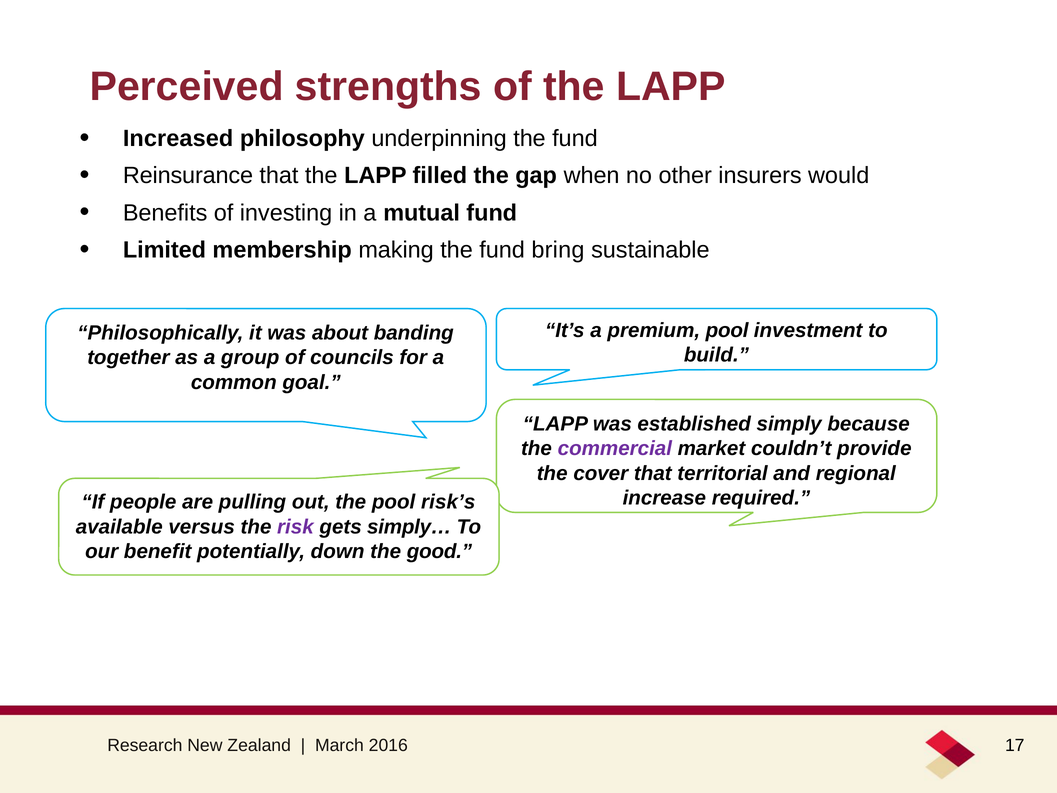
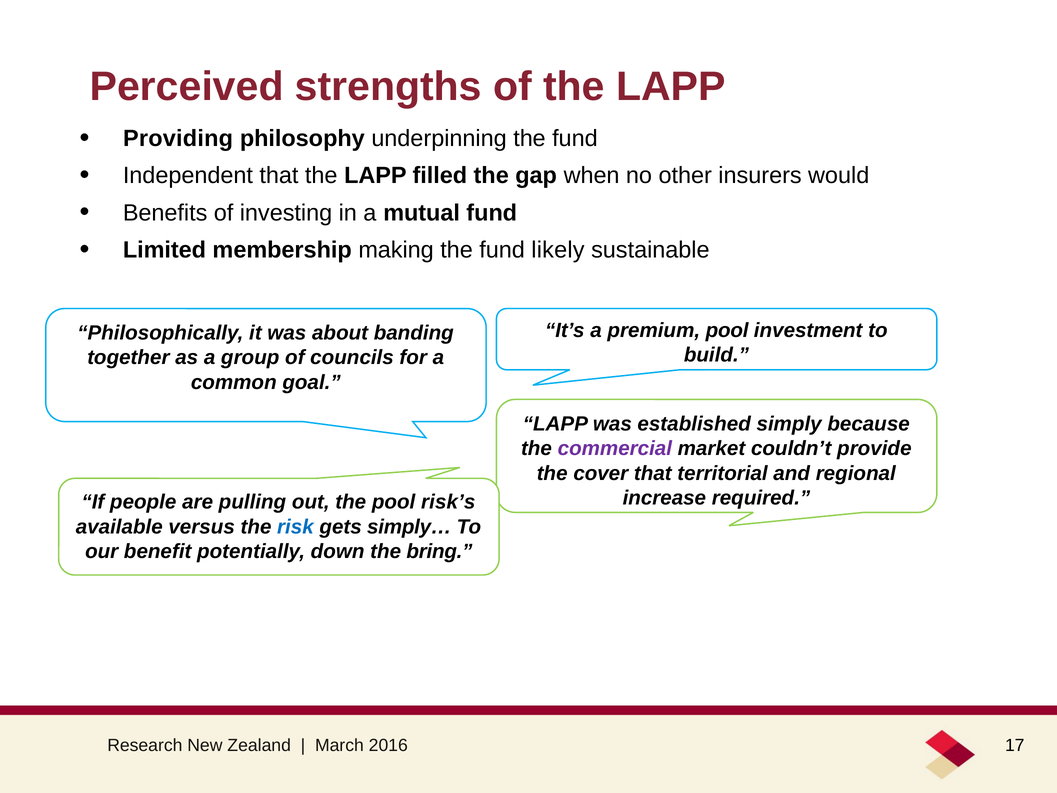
Increased: Increased -> Providing
Reinsurance: Reinsurance -> Independent
bring: bring -> likely
risk colour: purple -> blue
good: good -> bring
